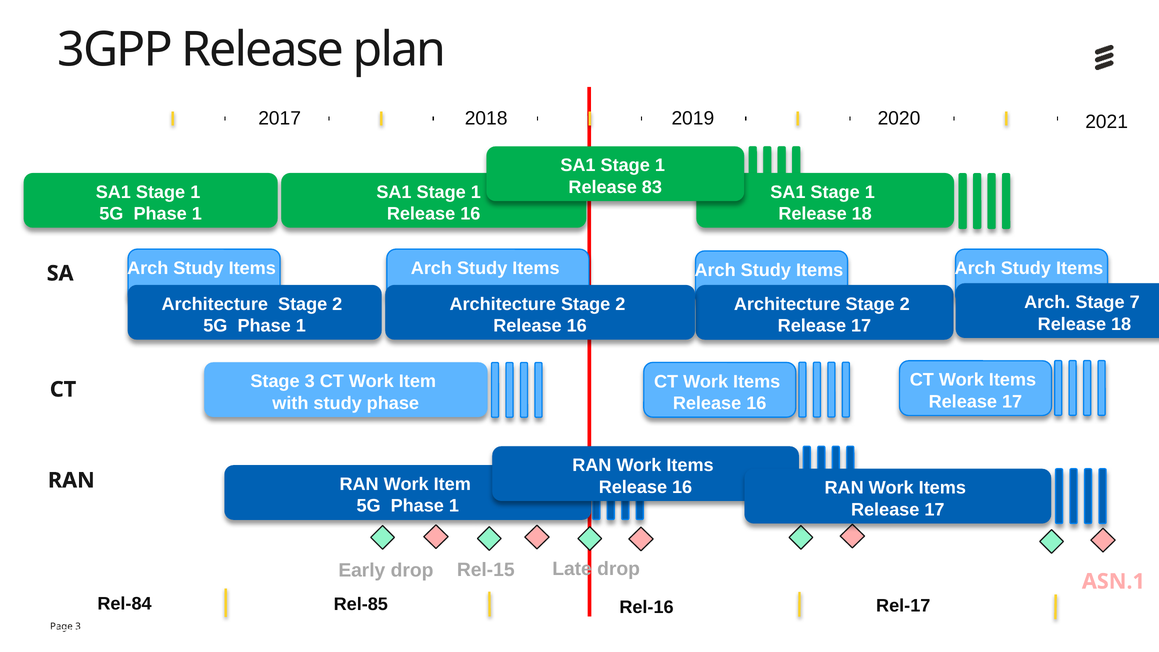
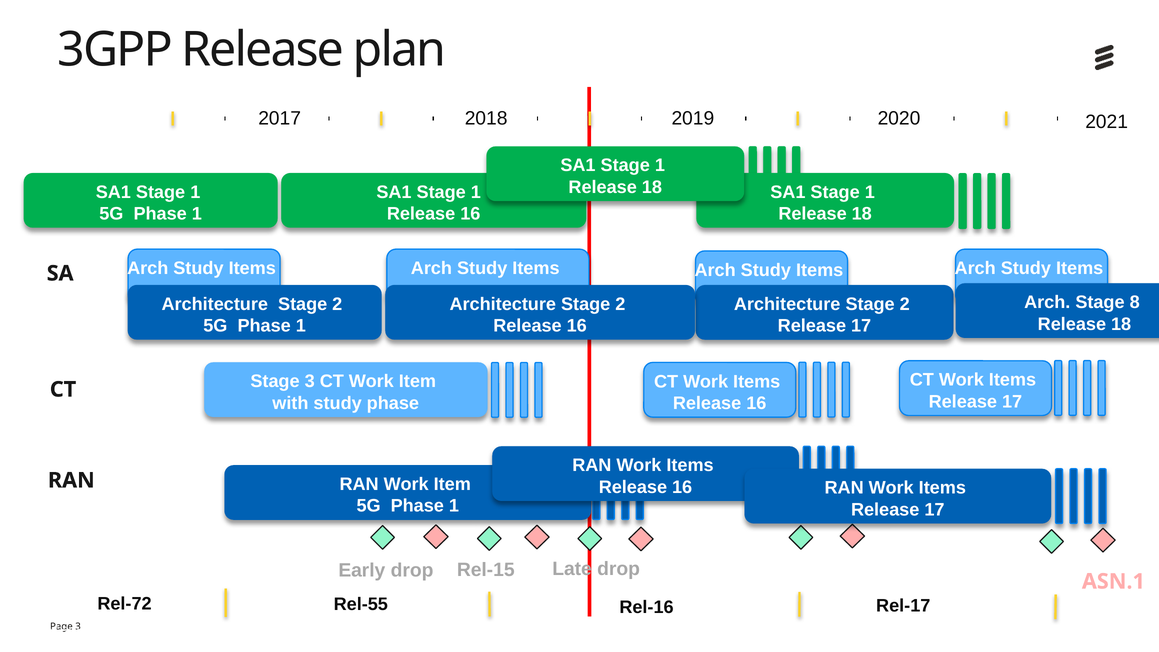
83 at (652, 187): 83 -> 18
7: 7 -> 8
Rel-84: Rel-84 -> Rel-72
Rel-85: Rel-85 -> Rel-55
